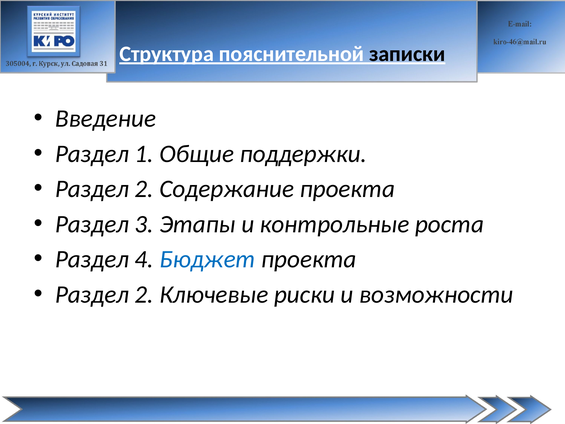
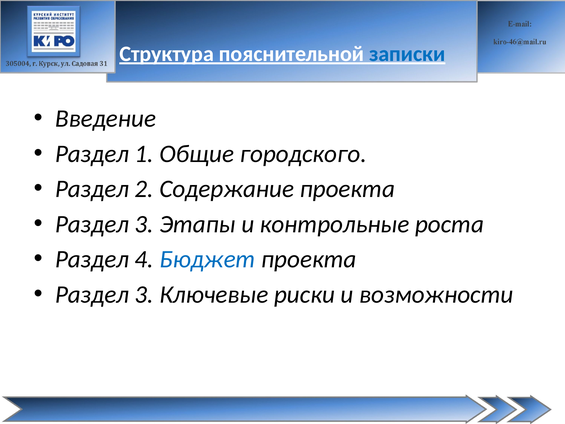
записки colour: black -> blue
поддержки: поддержки -> городского
2 at (144, 294): 2 -> 3
